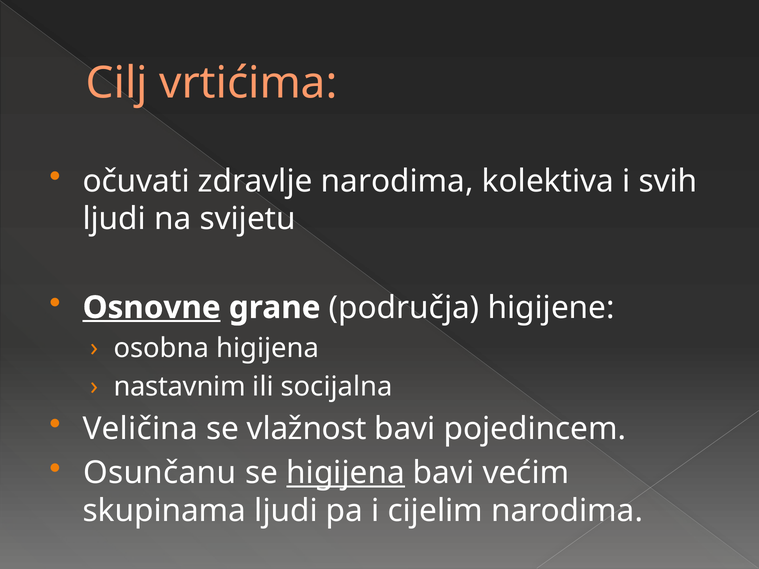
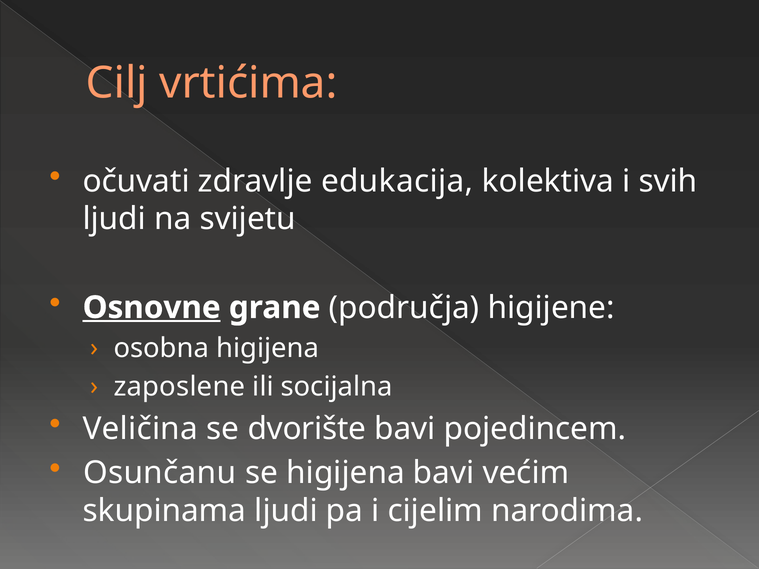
zdravlje narodima: narodima -> edukacija
nastavnim: nastavnim -> zaposlene
vlažnost: vlažnost -> dvorište
higijena at (346, 473) underline: present -> none
